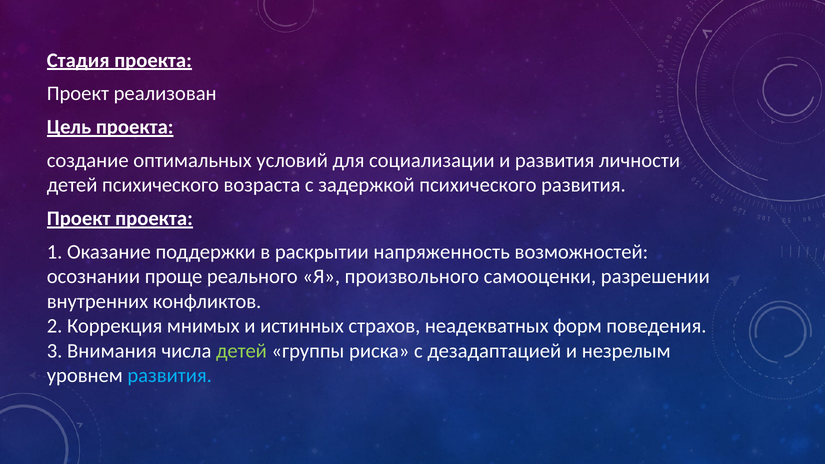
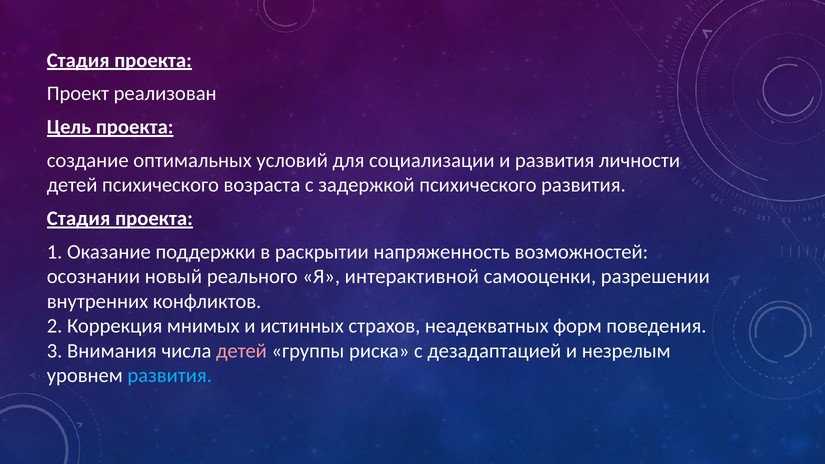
Проект at (79, 218): Проект -> Стадия
проще: проще -> новый
произвольного: произвольного -> интерактивной
детей at (241, 351) colour: light green -> pink
